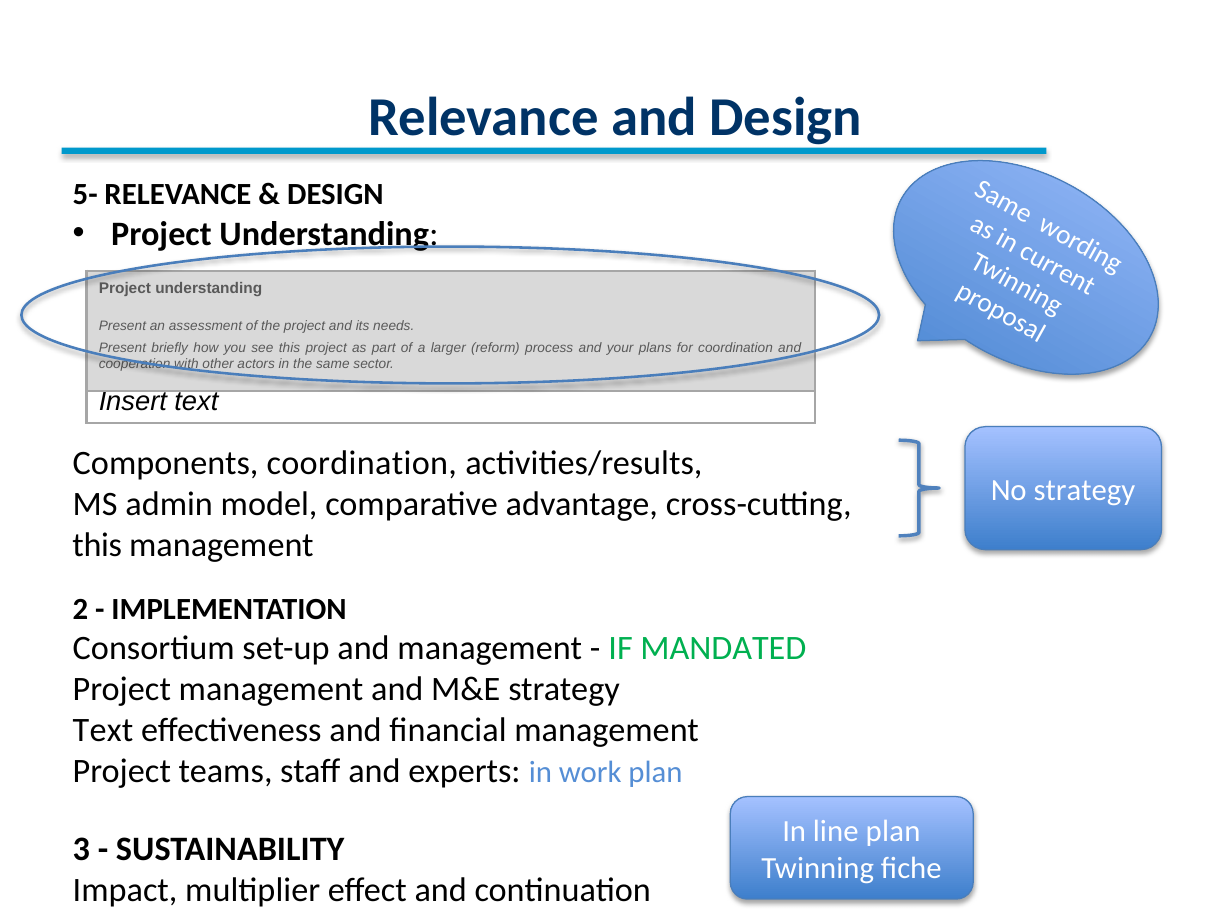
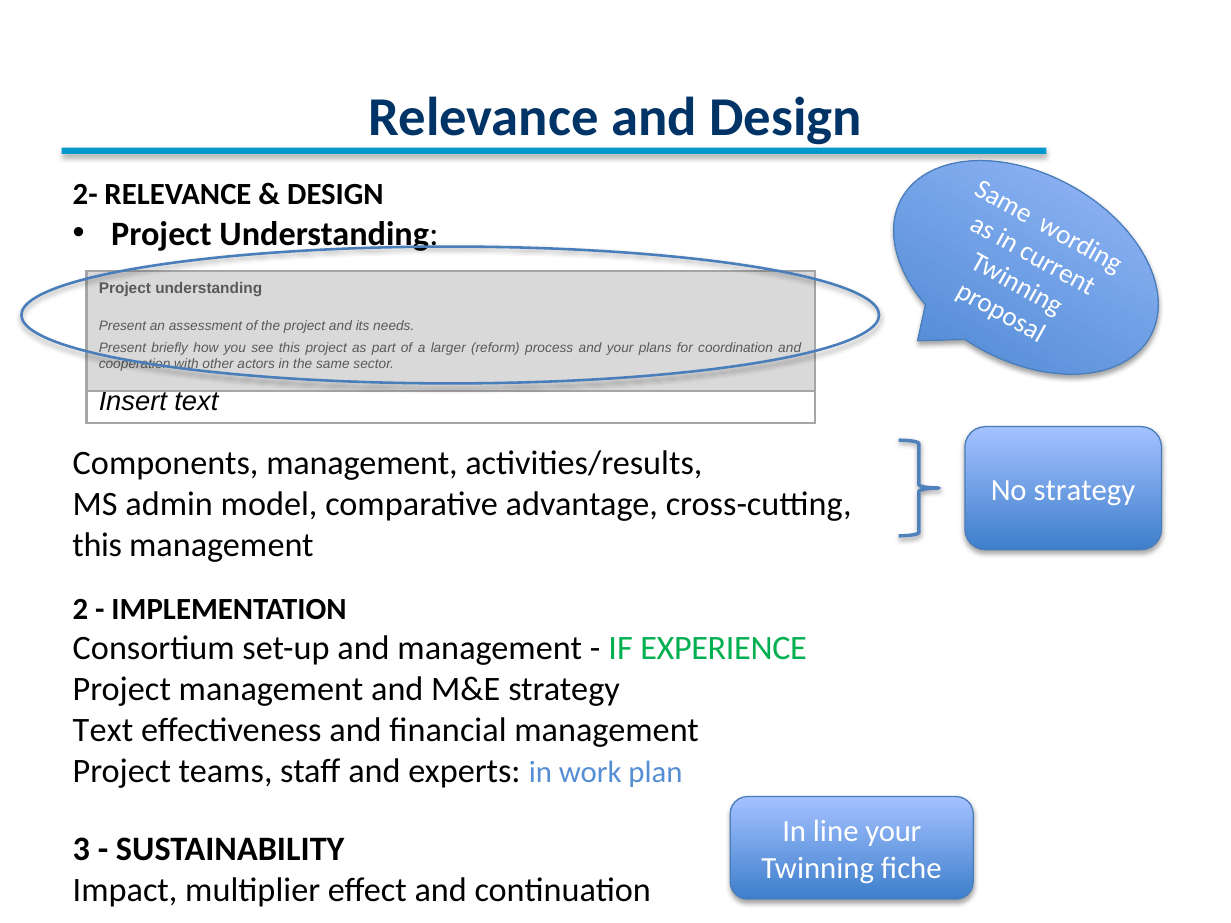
5-: 5- -> 2-
Components coordination: coordination -> management
MANDATED: MANDATED -> EXPERIENCE
line plan: plan -> your
